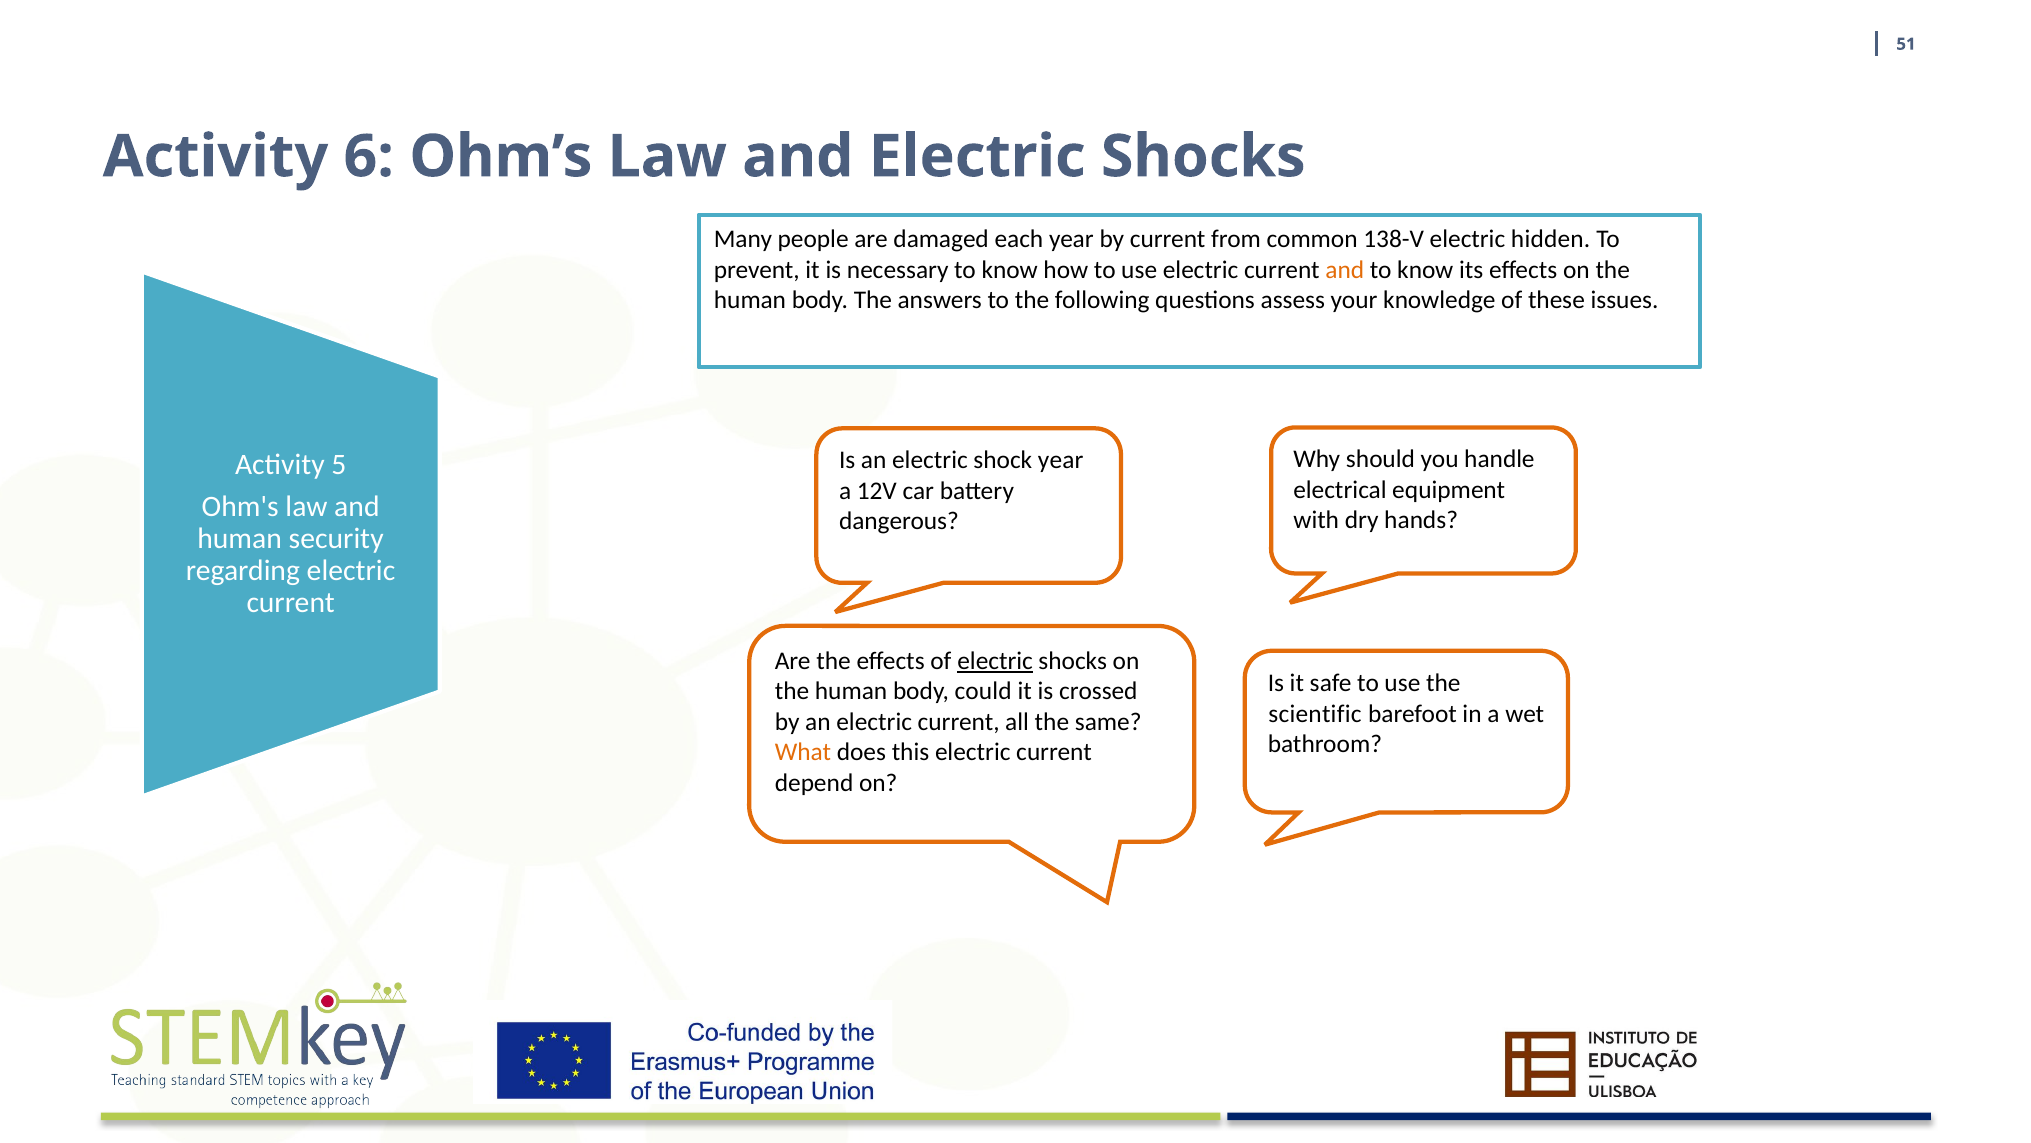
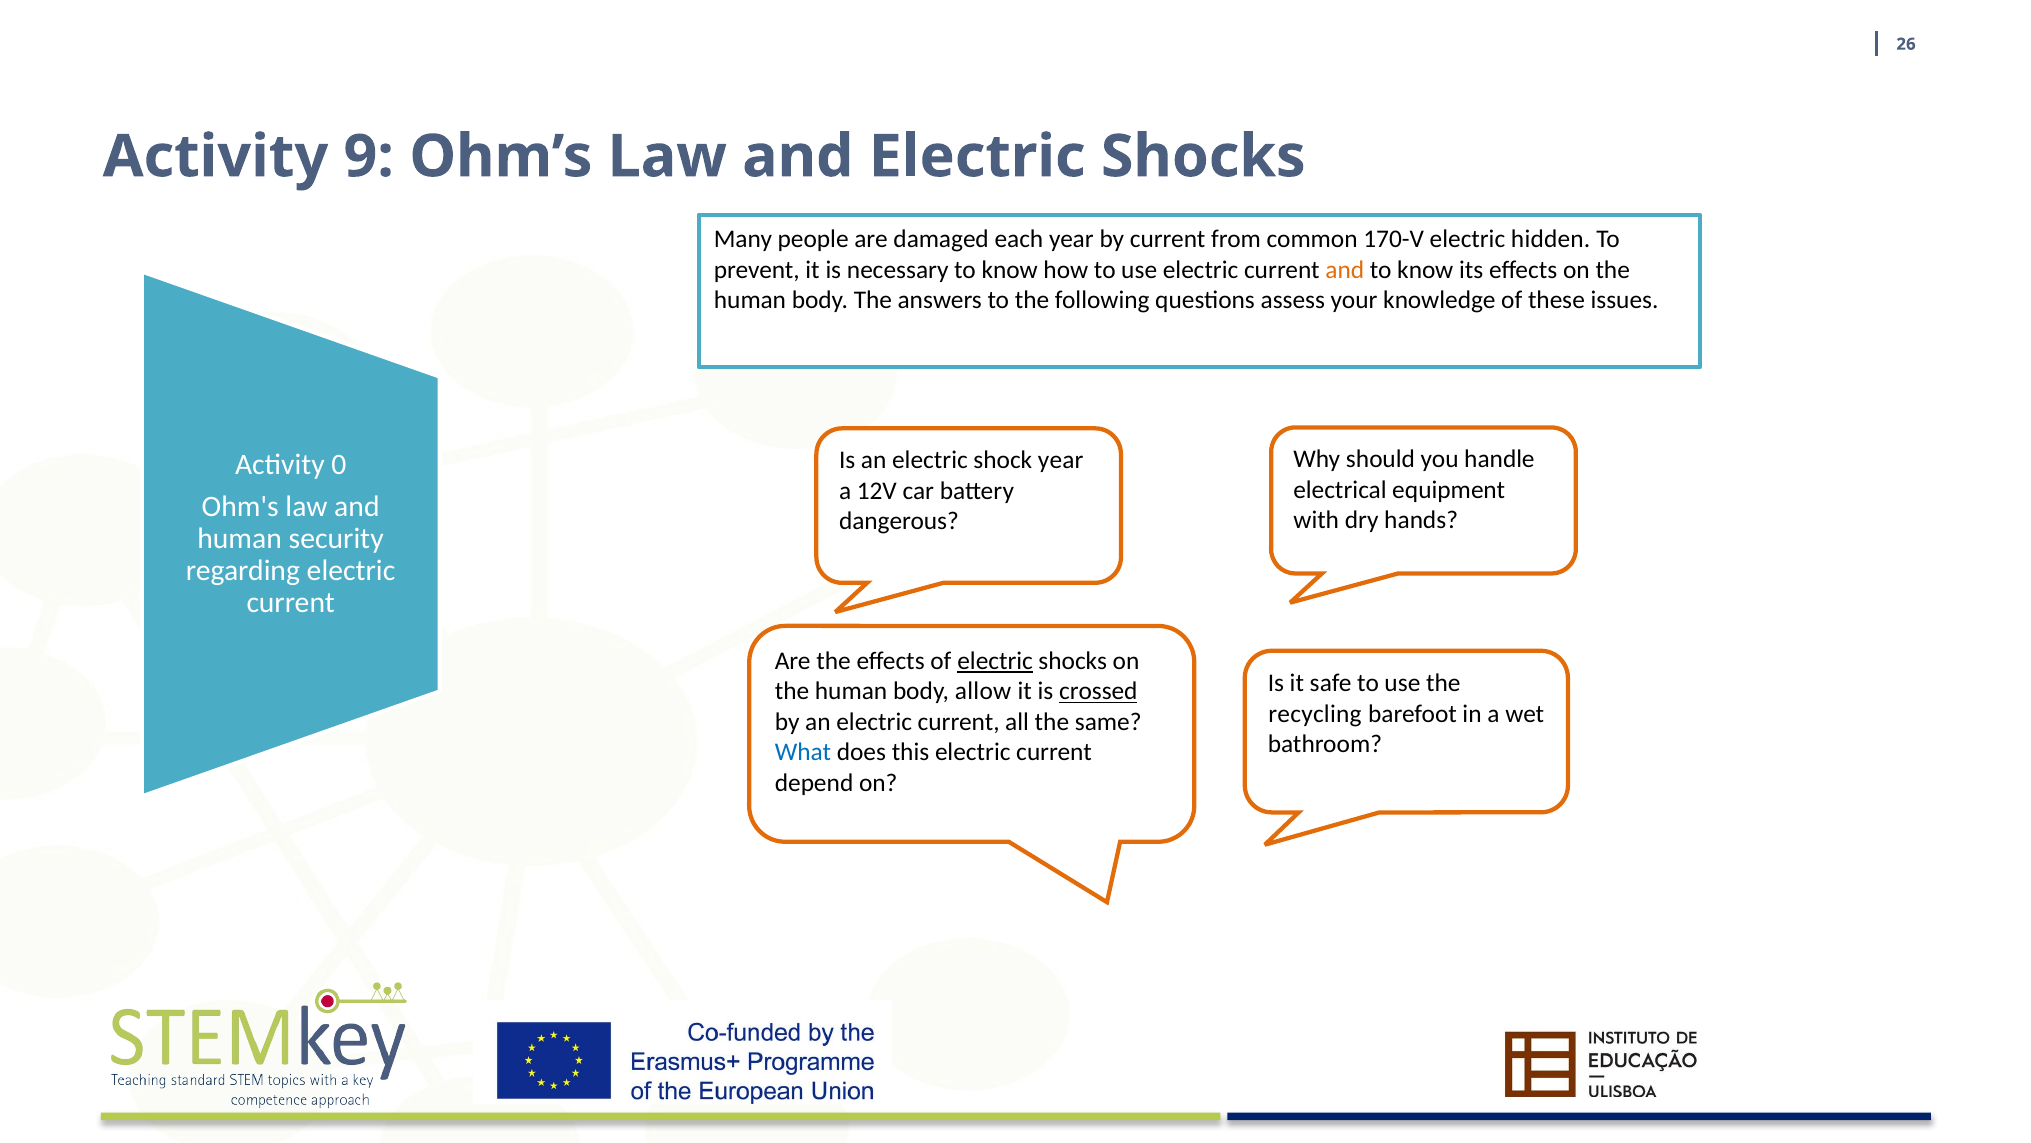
51: 51 -> 26
6: 6 -> 9
138-V: 138-V -> 170-V
5: 5 -> 0
could: could -> allow
crossed underline: none -> present
scientific: scientific -> recycling
What colour: orange -> blue
